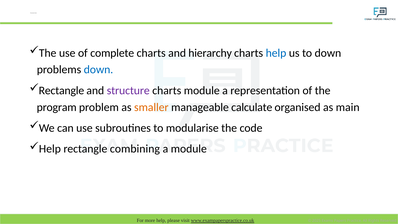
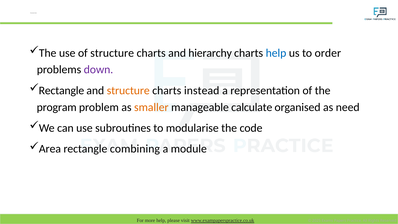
of complete: complete -> structure
to down: down -> order
down at (99, 70) colour: blue -> purple
structure at (128, 90) colour: purple -> orange
charts module: module -> instead
main: main -> need
Help at (50, 149): Help -> Area
